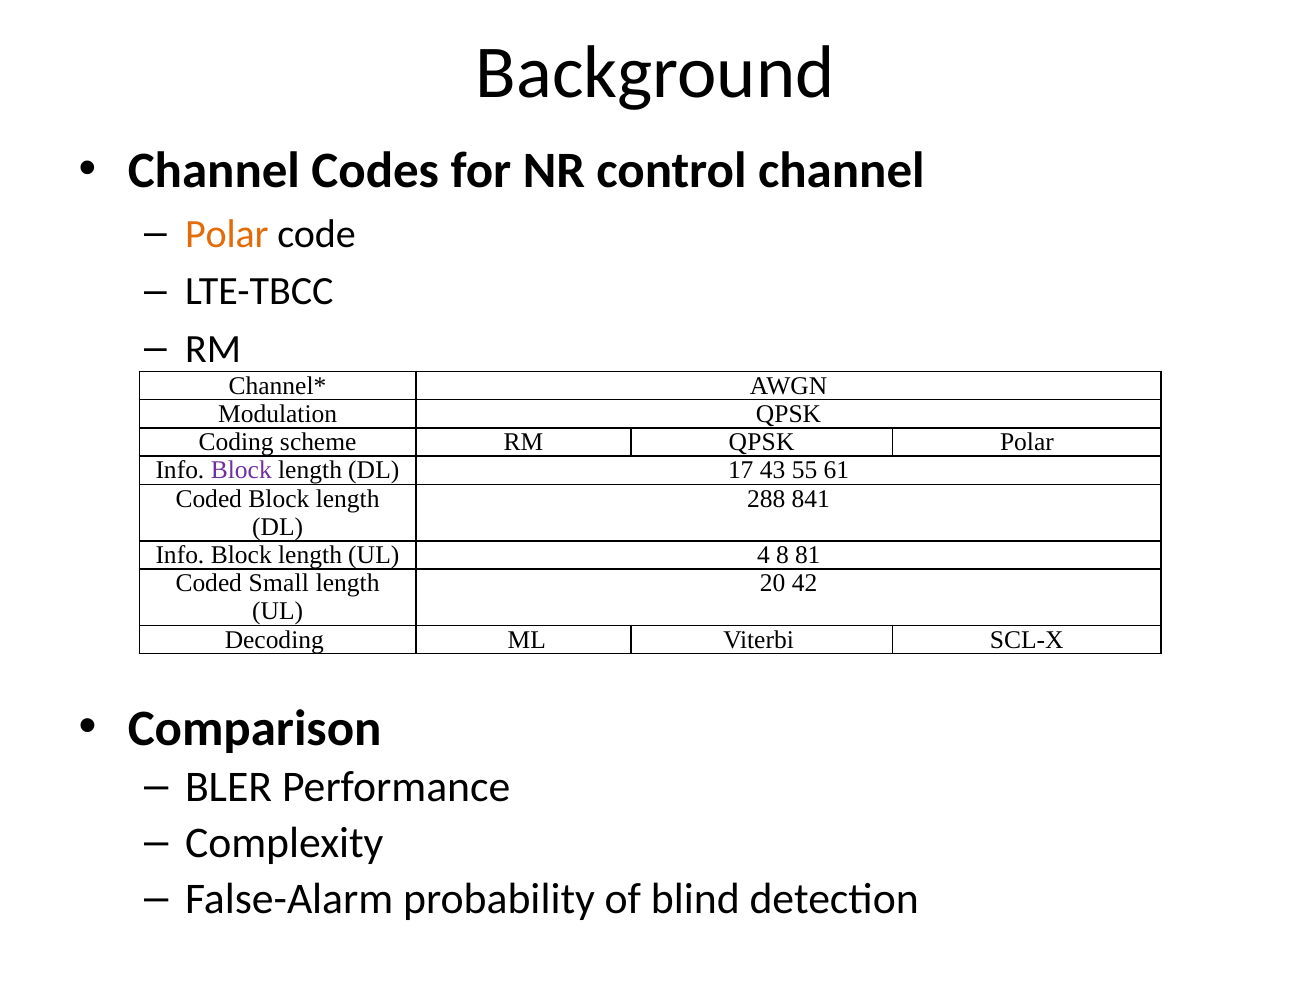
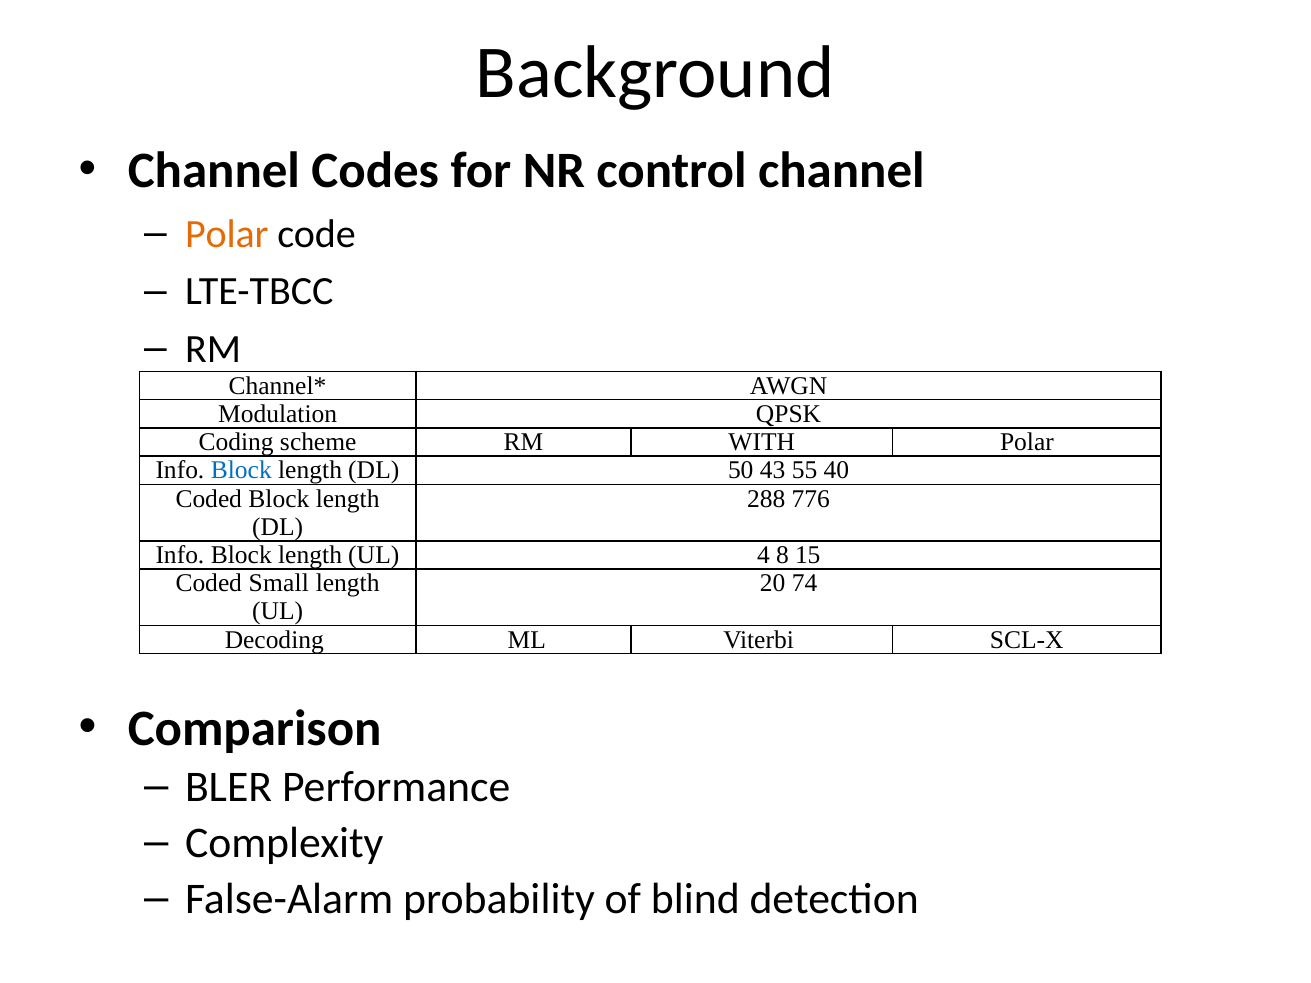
RM QPSK: QPSK -> WITH
Block at (241, 471) colour: purple -> blue
17: 17 -> 50
61: 61 -> 40
841: 841 -> 776
81: 81 -> 15
42: 42 -> 74
